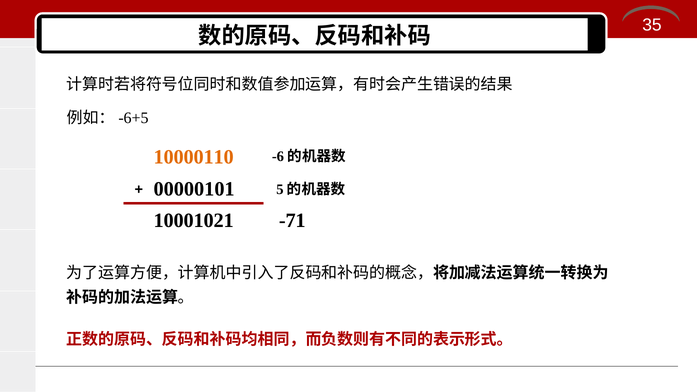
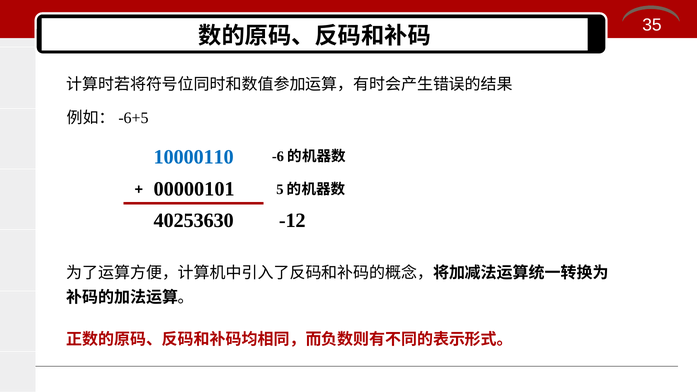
10000110 colour: orange -> blue
10001021: 10001021 -> 40253630
-71: -71 -> -12
